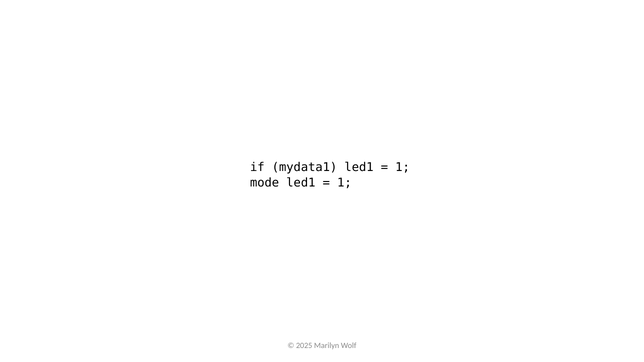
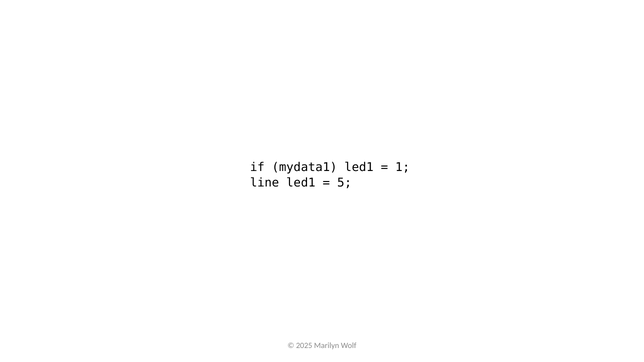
mode: mode -> line
1 at (344, 183): 1 -> 5
